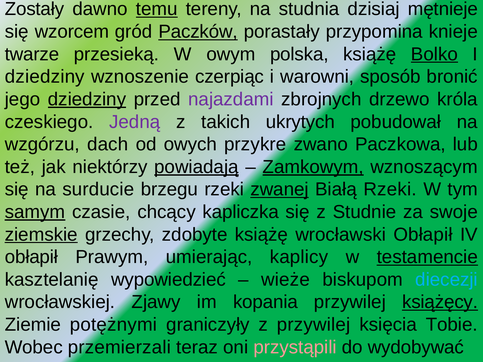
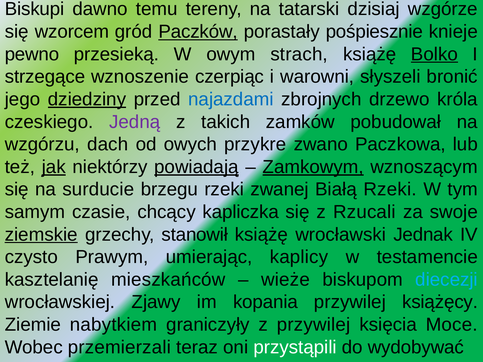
Zostały: Zostały -> Biskupi
temu underline: present -> none
studnia: studnia -> tatarski
mętnieje: mętnieje -> wzgórze
przypomina: przypomina -> pośpiesznie
twarze: twarze -> pewno
polska: polska -> strach
dziedziny at (45, 77): dziedziny -> strzegące
sposób: sposób -> słyszeli
najazdami colour: purple -> blue
ukrytych: ukrytych -> zamków
jak underline: none -> present
zwanej underline: present -> none
samym underline: present -> none
Studnie: Studnie -> Rzucali
zdobyte: zdobyte -> stanowił
wrocławski Obłapił: Obłapił -> Jednak
obłapił at (31, 257): obłapił -> czysto
testamencie underline: present -> none
wypowiedzieć: wypowiedzieć -> mieszkańców
książęcy underline: present -> none
potężnymi: potężnymi -> nabytkiem
Tobie: Tobie -> Moce
przystąpili colour: pink -> white
